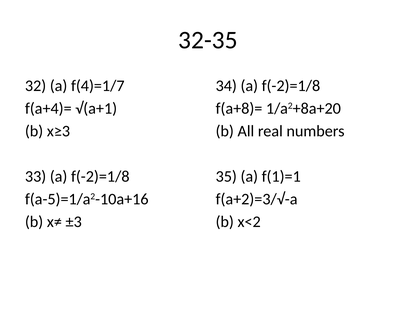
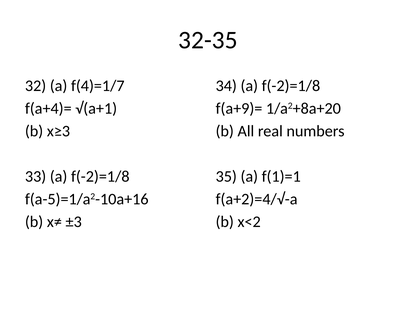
f(a+8)=: f(a+8)= -> f(a+9)=
f(a+2)=3/√-a: f(a+2)=3/√-a -> f(a+2)=4/√-a
